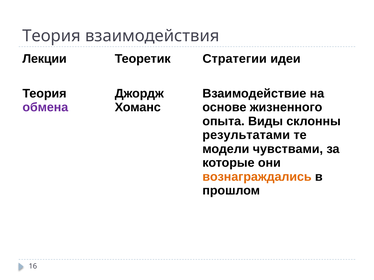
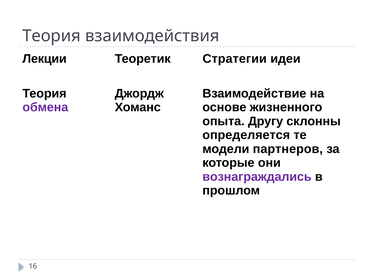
Виды: Виды -> Другу
результатами: результатами -> определяется
чувствами: чувствами -> партнеров
вознаграждались colour: orange -> purple
